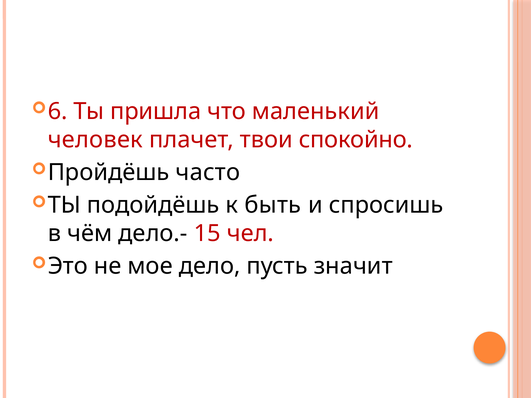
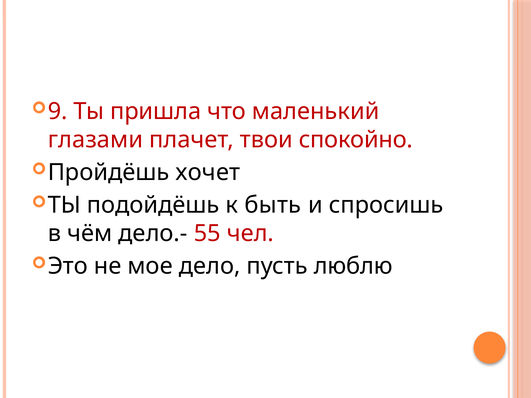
6: 6 -> 9
человек: человек -> глазами
часто: часто -> хочет
15: 15 -> 55
значит: значит -> люблю
